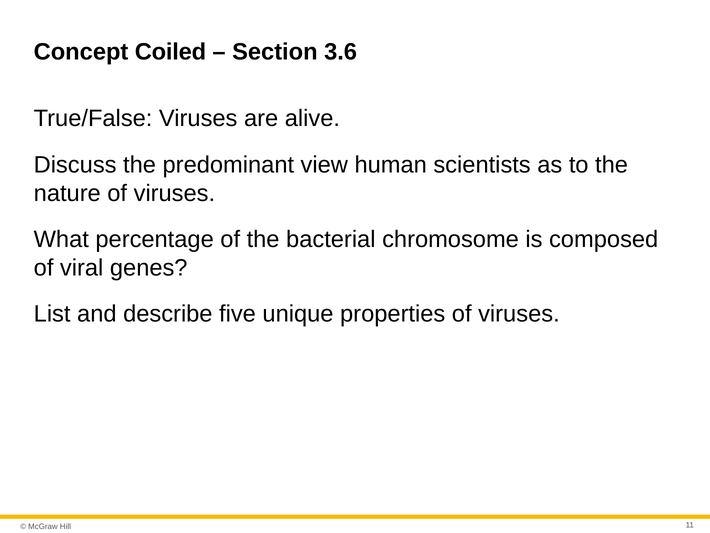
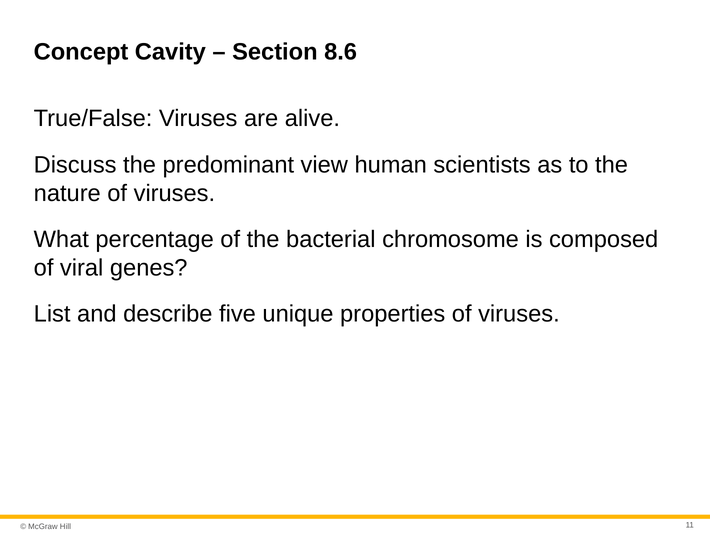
Coiled: Coiled -> Cavity
3.6: 3.6 -> 8.6
